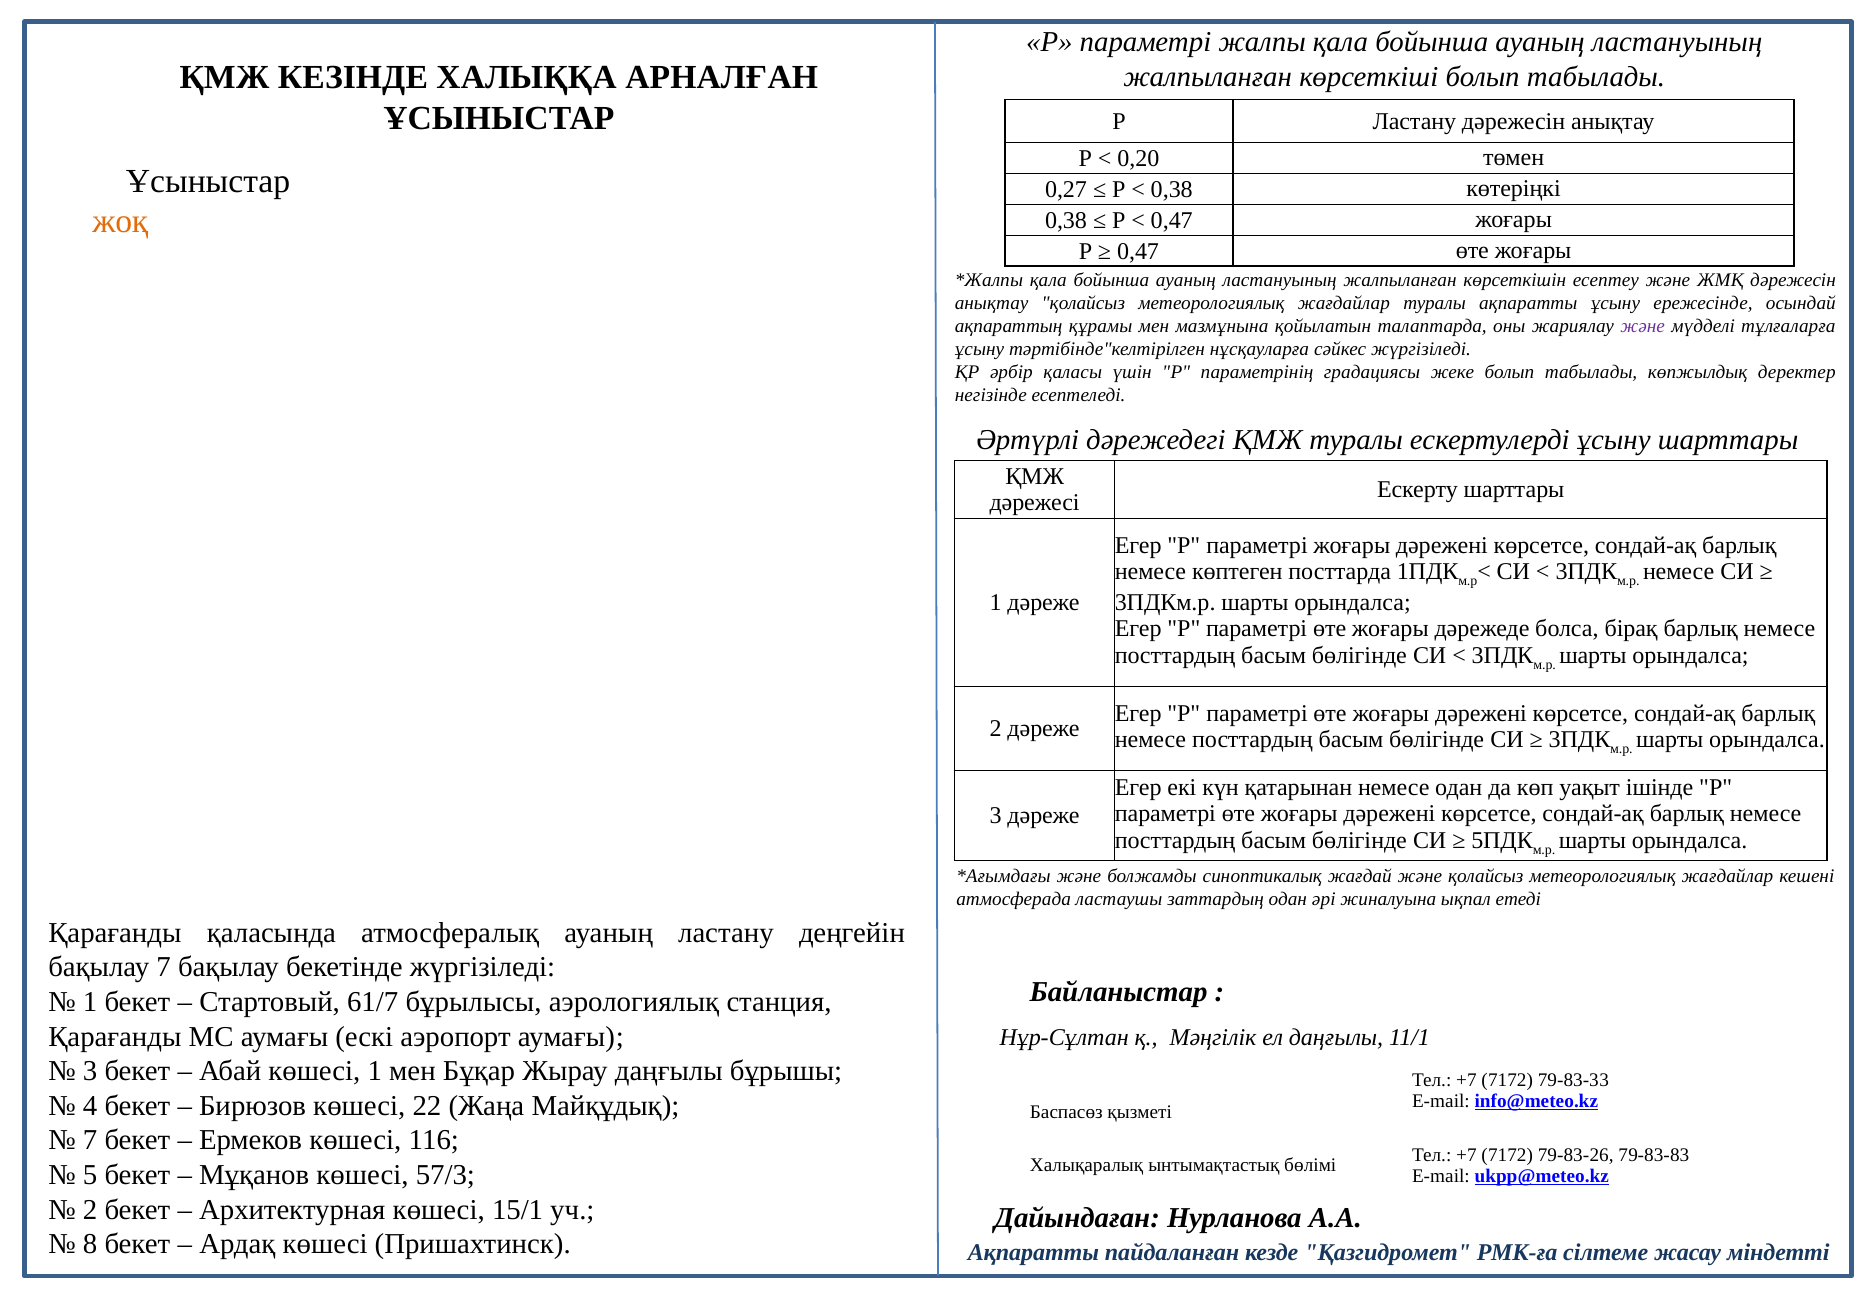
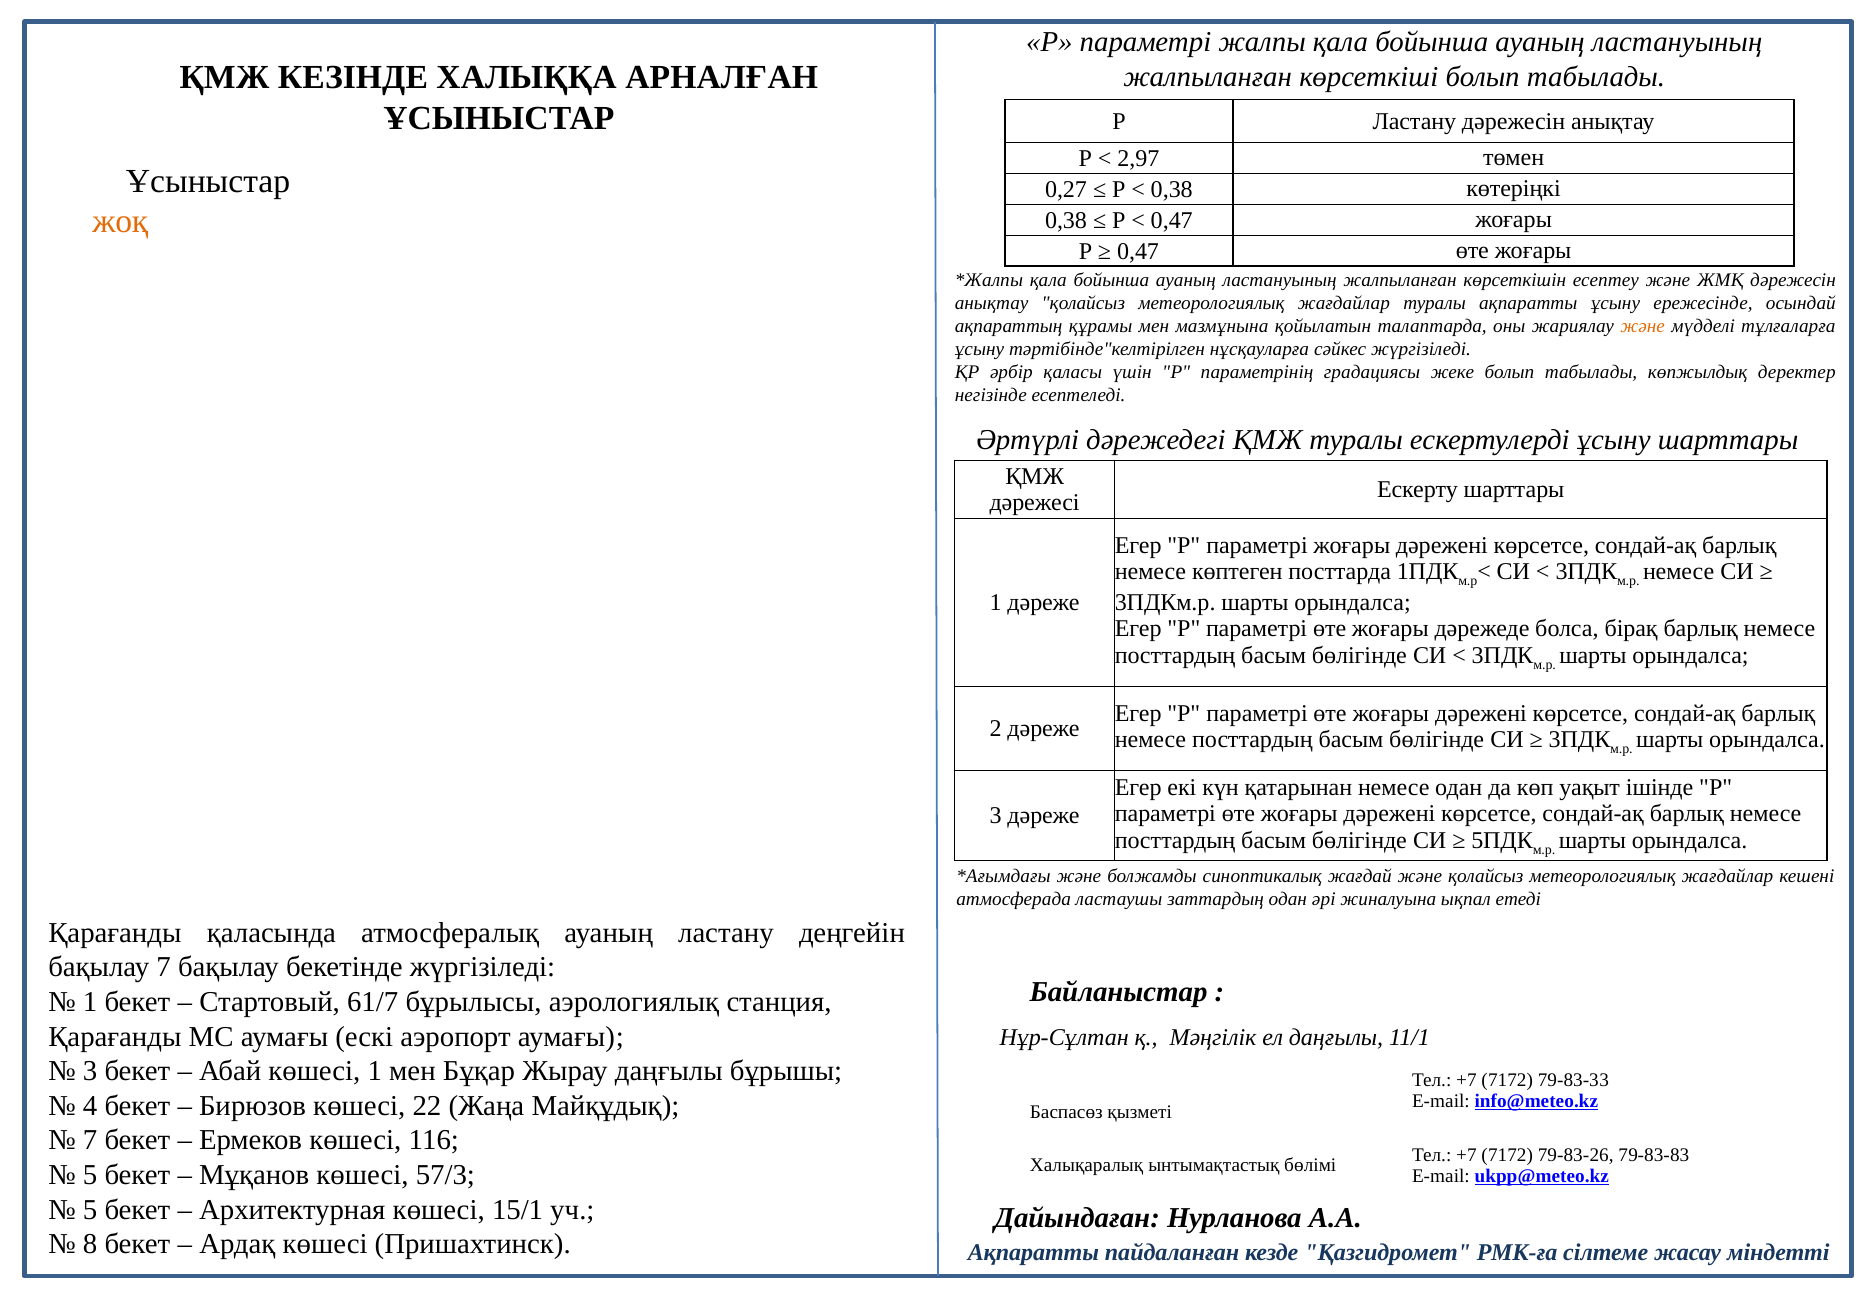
0,20: 0,20 -> 2,97
және at (1643, 326) colour: purple -> orange
2 at (90, 1210): 2 -> 5
